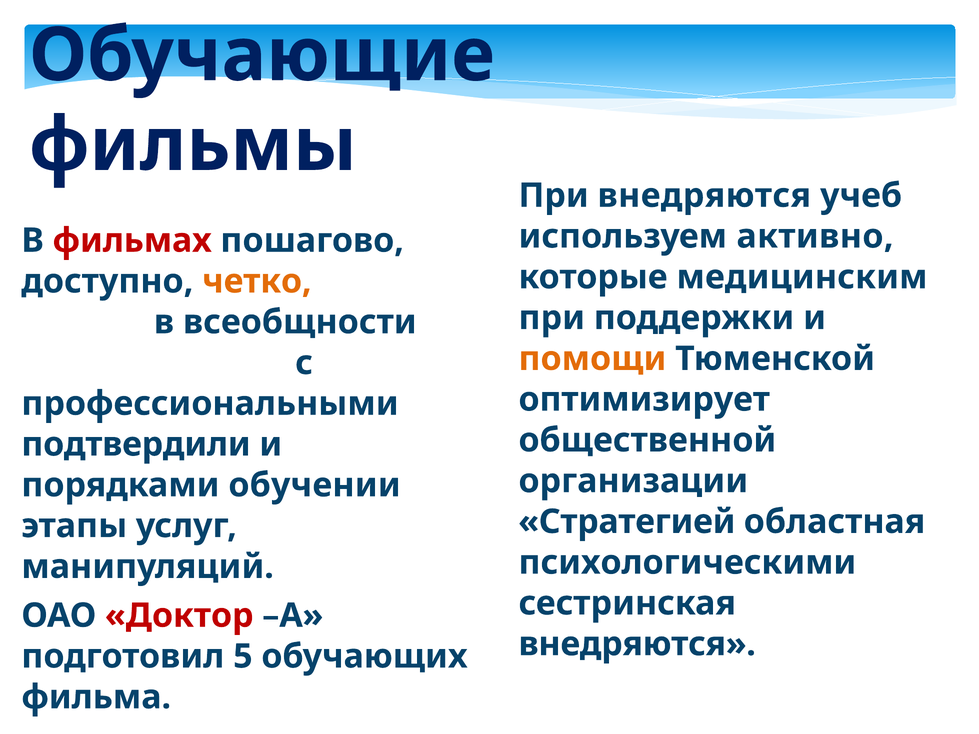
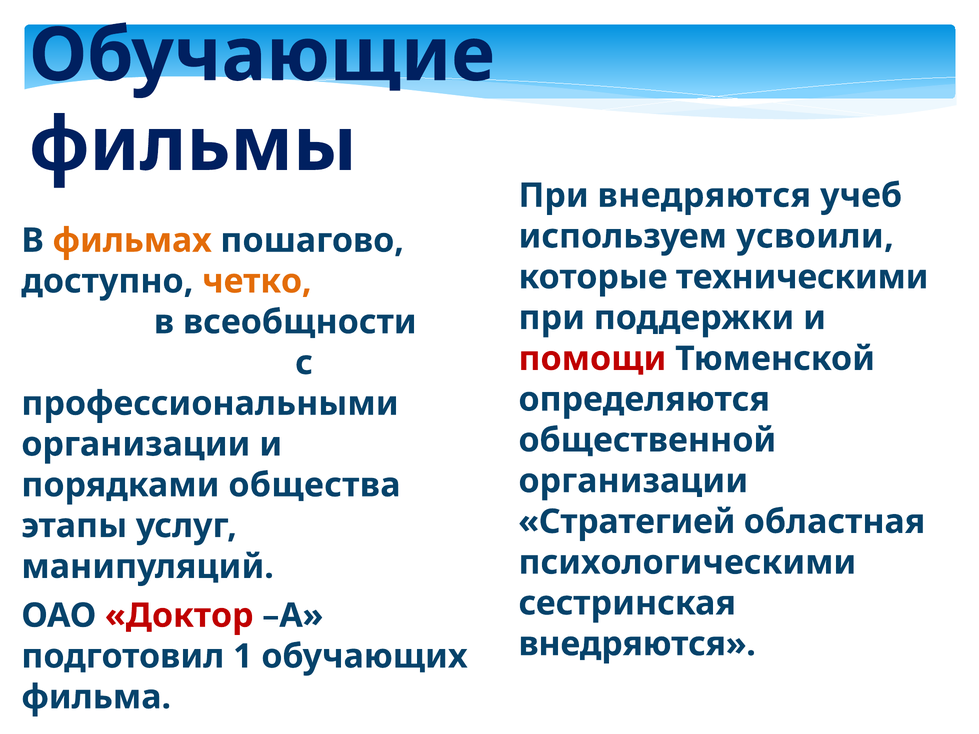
активно: активно -> усвоили
фильмах colour: red -> orange
медицинским: медицинским -> техническими
помощи colour: orange -> red
оптимизирует: оптимизирует -> определяются
подтвердили at (136, 445): подтвердили -> организации
обучении: обучении -> общества
5: 5 -> 1
